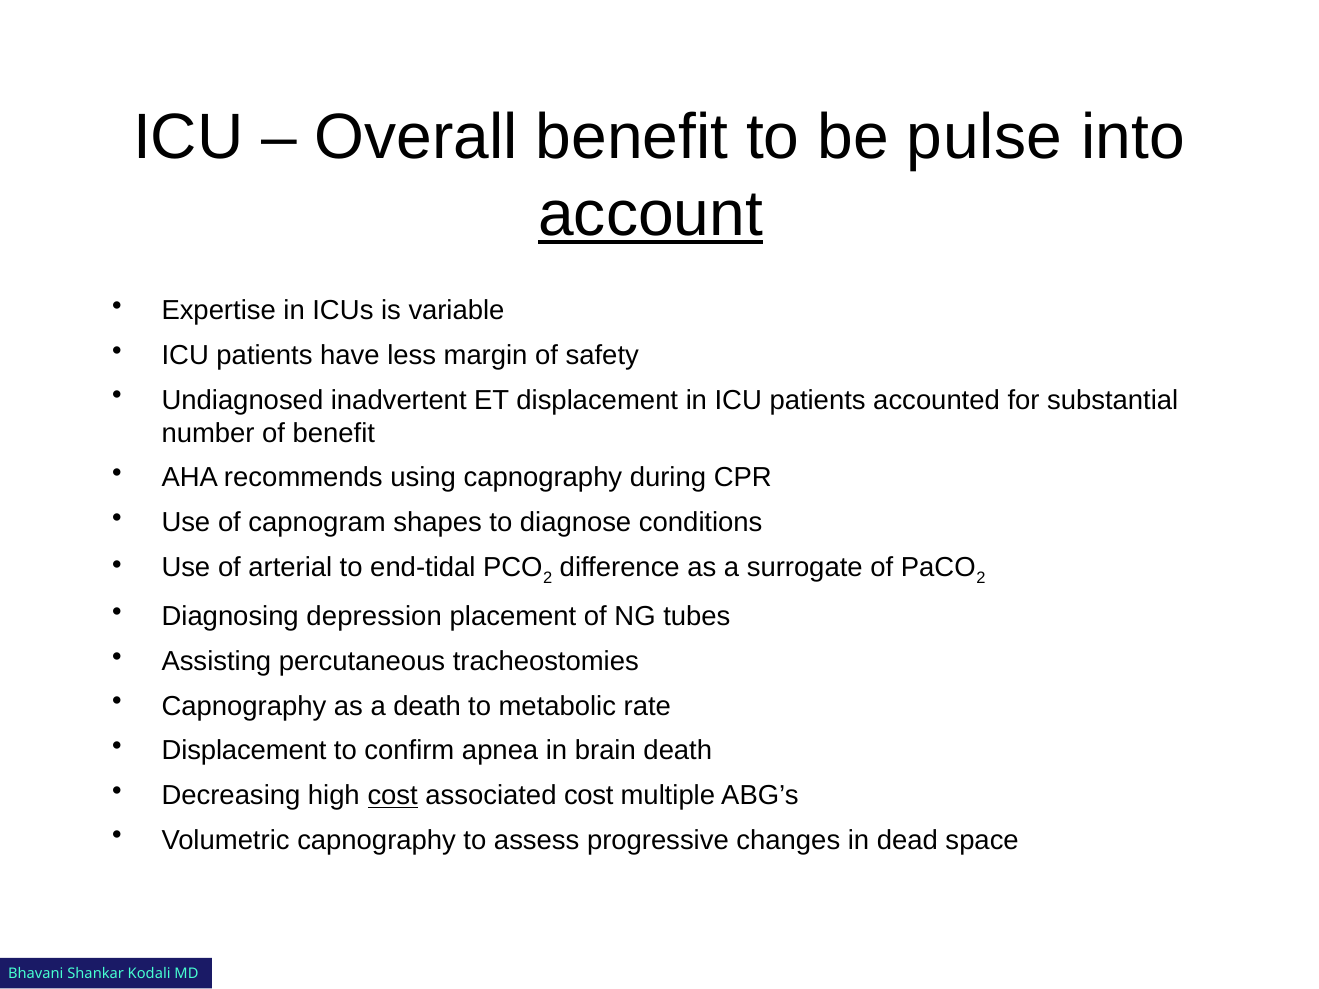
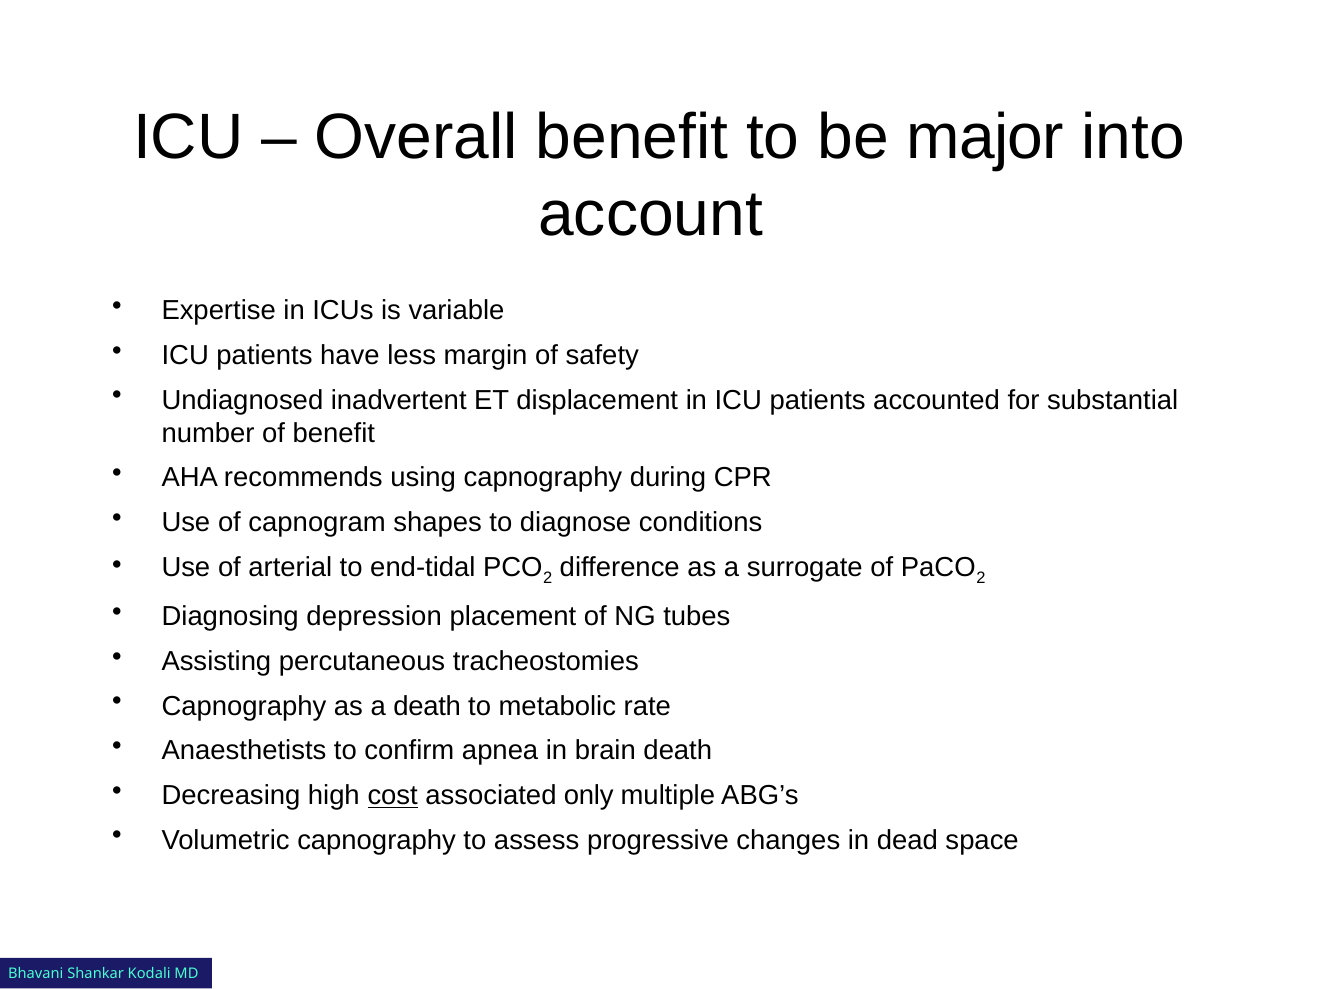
pulse: pulse -> major
account underline: present -> none
Displacement at (244, 751): Displacement -> Anaesthetists
associated cost: cost -> only
